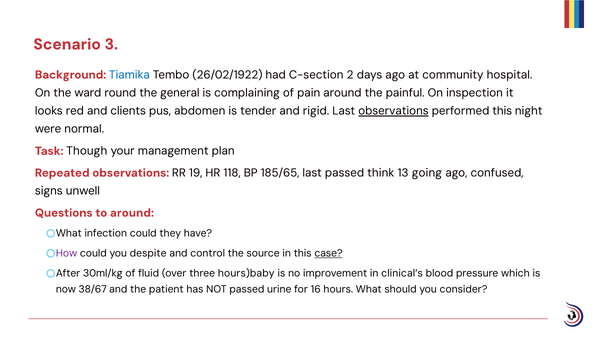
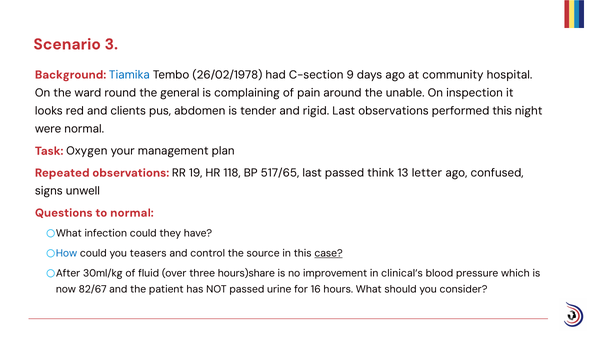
26/02/1922: 26/02/1922 -> 26/02/1978
2: 2 -> 9
painful: painful -> unable
observations at (393, 111) underline: present -> none
Though: Though -> Oxygen
185/65: 185/65 -> 517/65
going: going -> letter
to around: around -> normal
How colour: purple -> blue
despite: despite -> teasers
hours)baby: hours)baby -> hours)share
38/67: 38/67 -> 82/67
